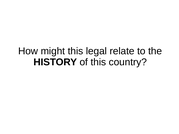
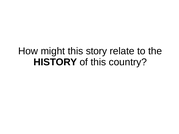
legal: legal -> story
